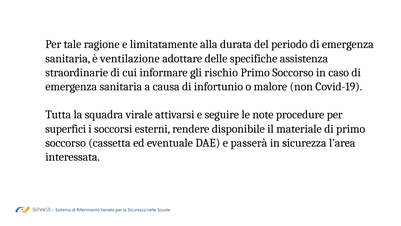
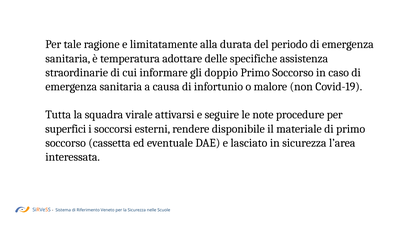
ventilazione: ventilazione -> temperatura
rischio: rischio -> doppio
passerà: passerà -> lasciato
